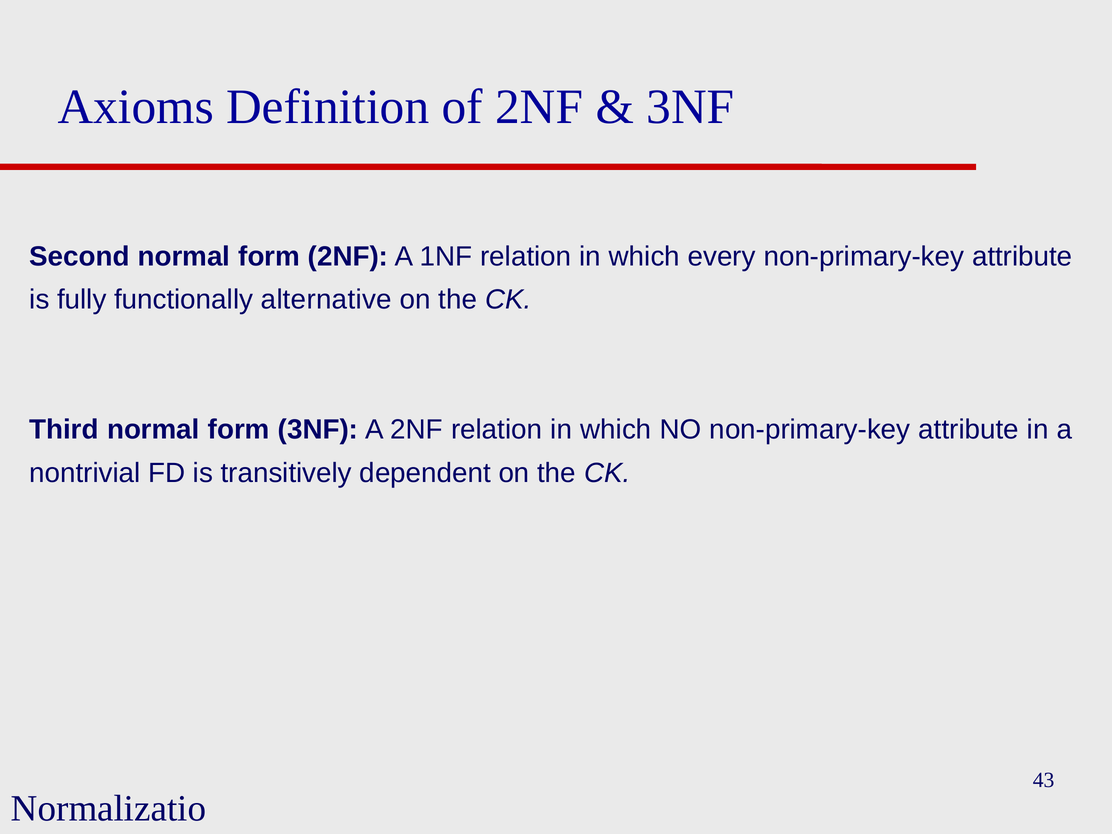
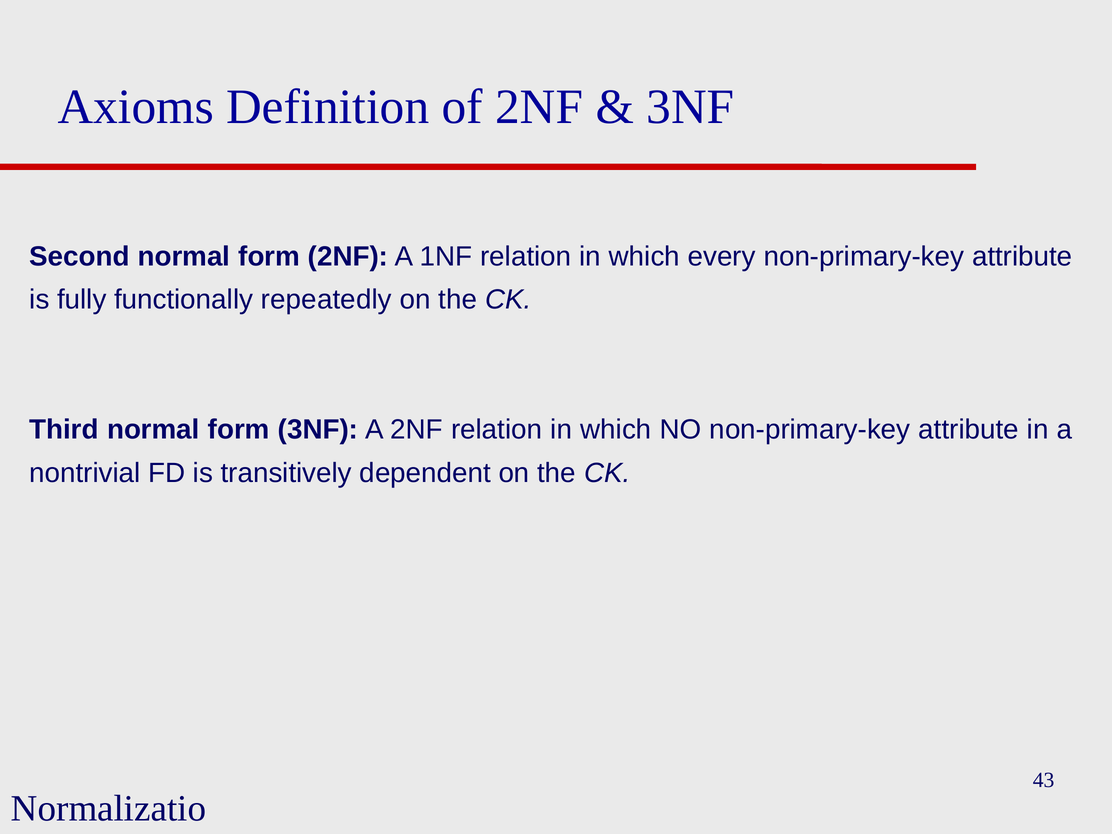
alternative: alternative -> repeatedly
